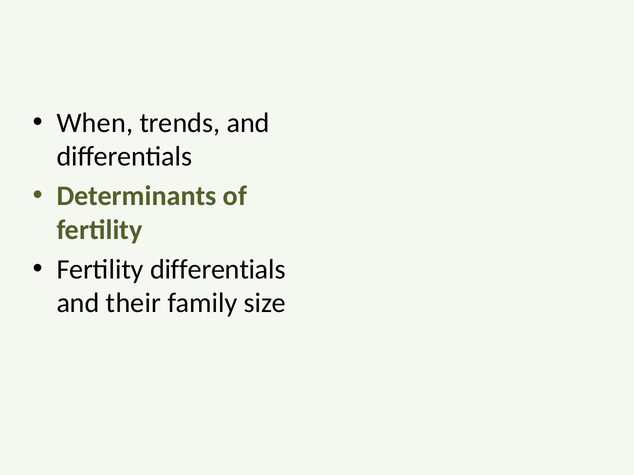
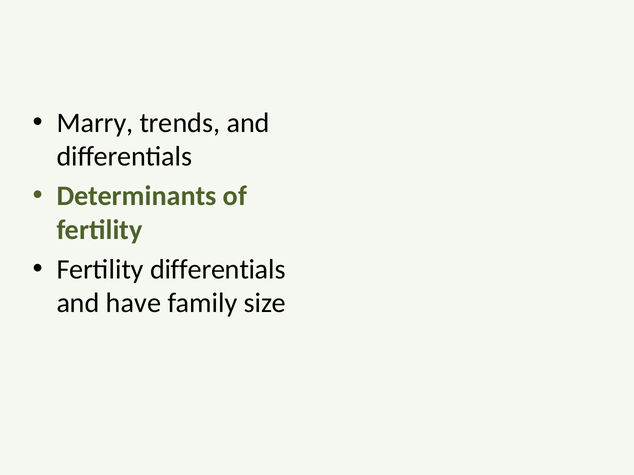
When: When -> Marry
their: their -> have
